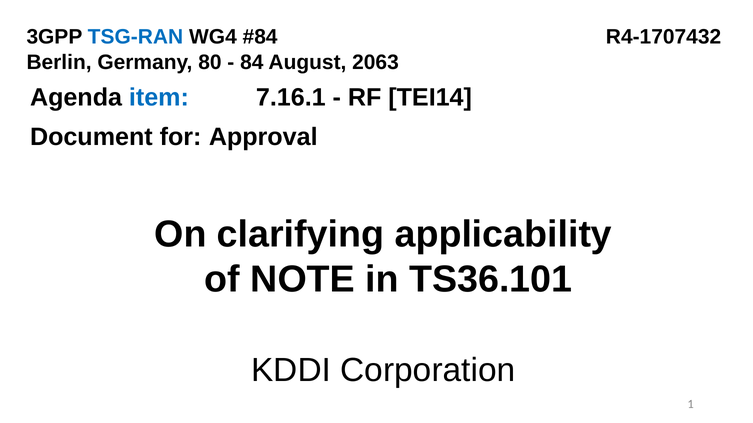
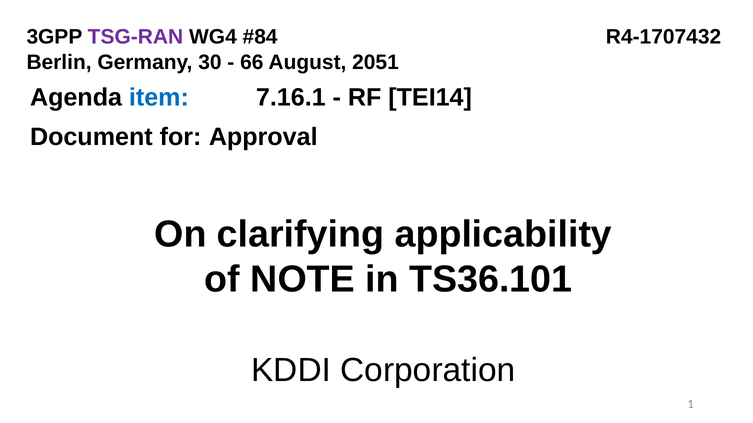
TSG-RAN colour: blue -> purple
80: 80 -> 30
84: 84 -> 66
2063: 2063 -> 2051
